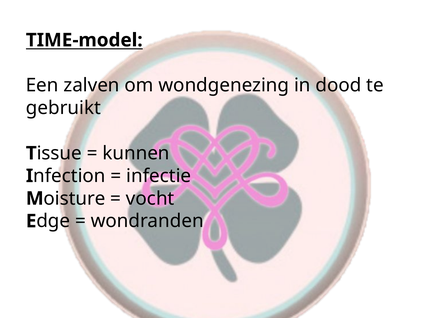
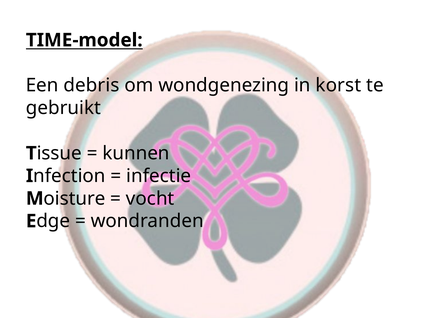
zalven: zalven -> debris
dood: dood -> korst
